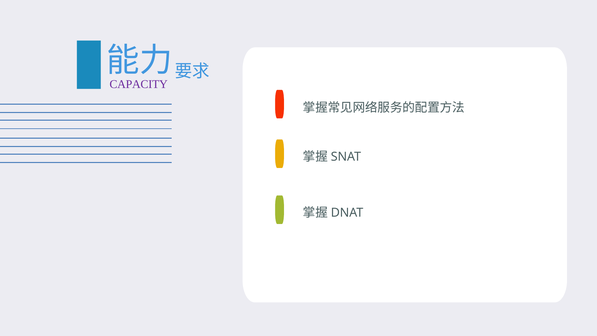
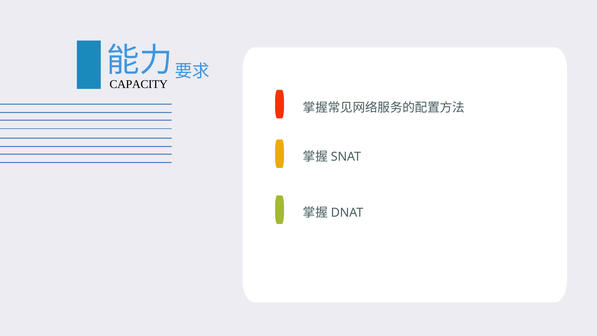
CAPACITY colour: purple -> black
